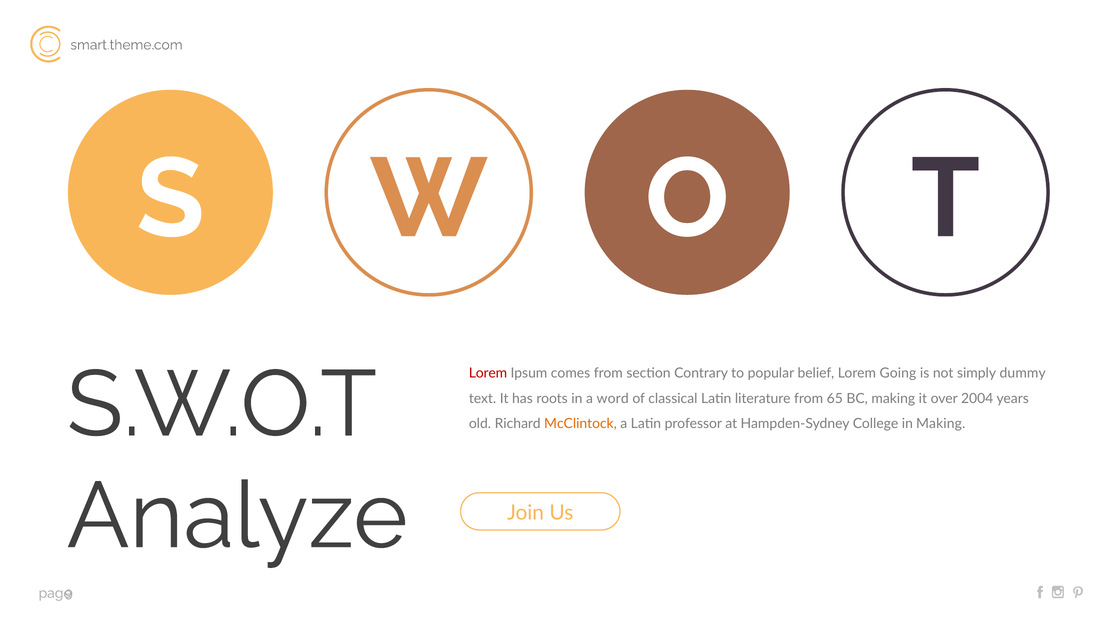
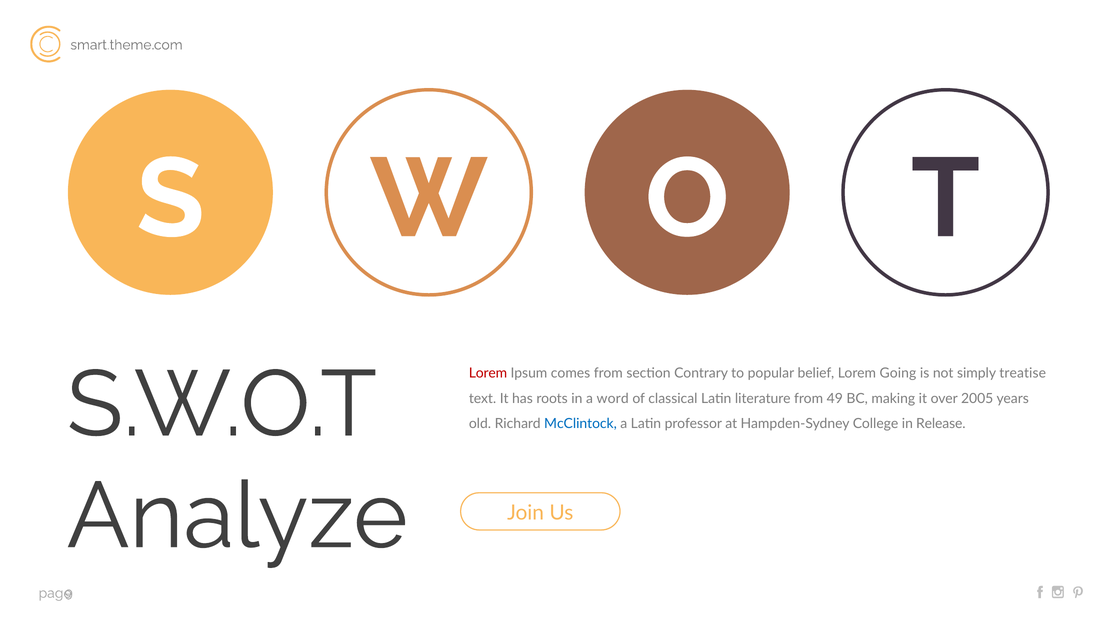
dummy: dummy -> treatise
65: 65 -> 49
2004: 2004 -> 2005
McClintock colour: orange -> blue
in Making: Making -> Release
